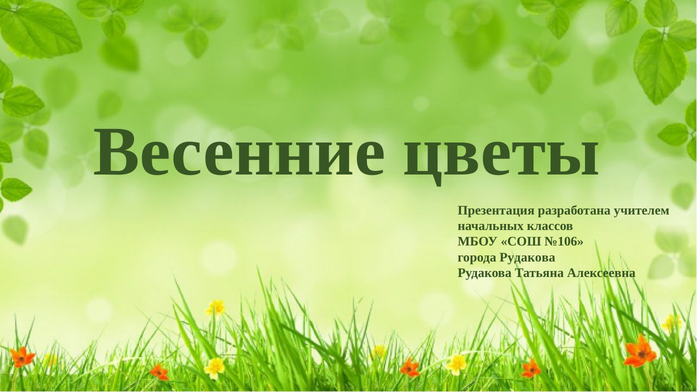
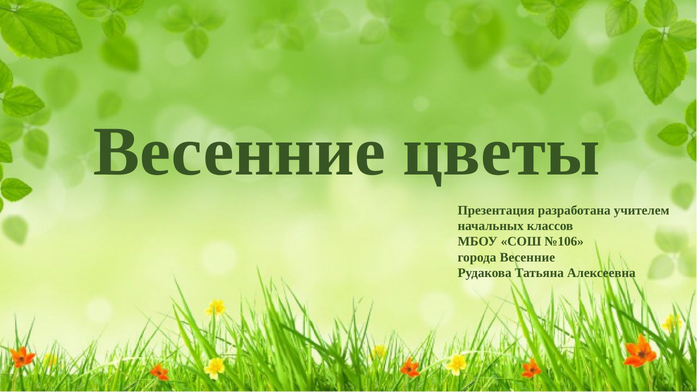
города Рудакова: Рудакова -> Весенние
